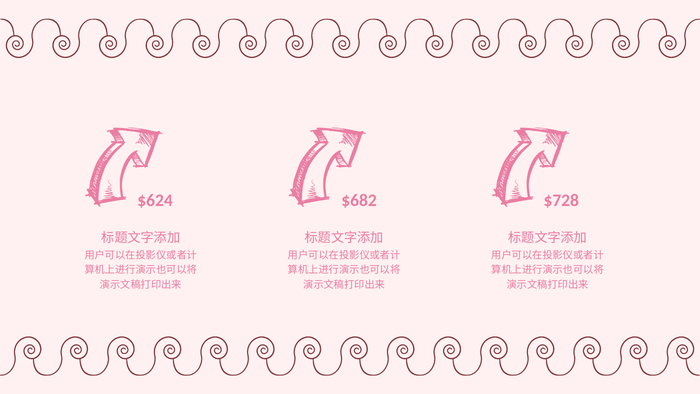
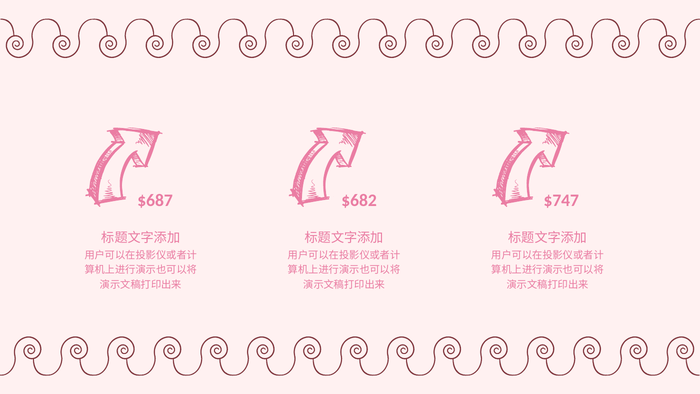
$624: $624 -> $687
$728: $728 -> $747
